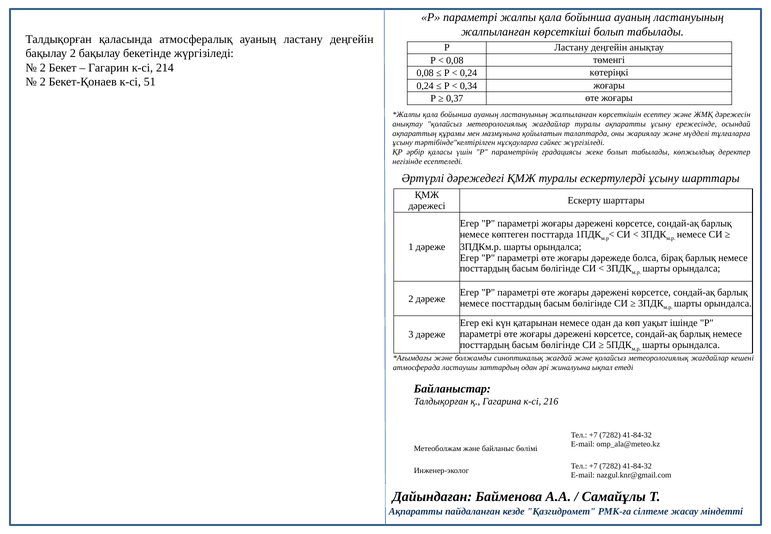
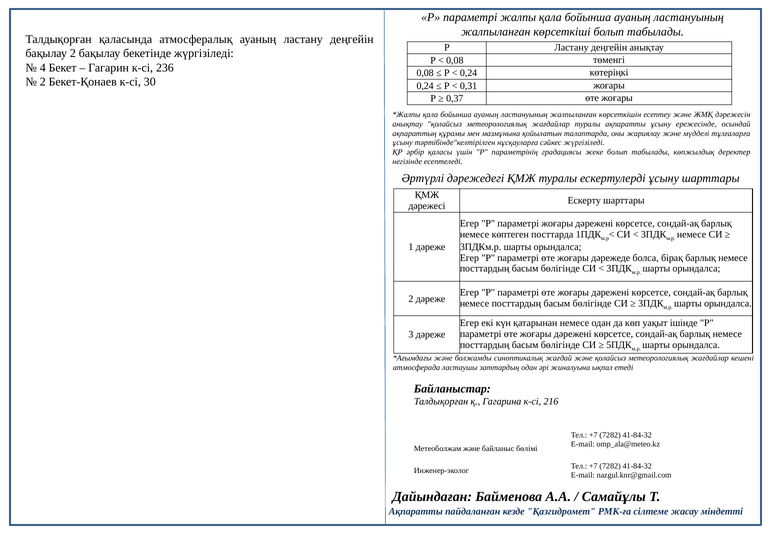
2 at (43, 68): 2 -> 4
214: 214 -> 236
51: 51 -> 30
0,34: 0,34 -> 0,31
